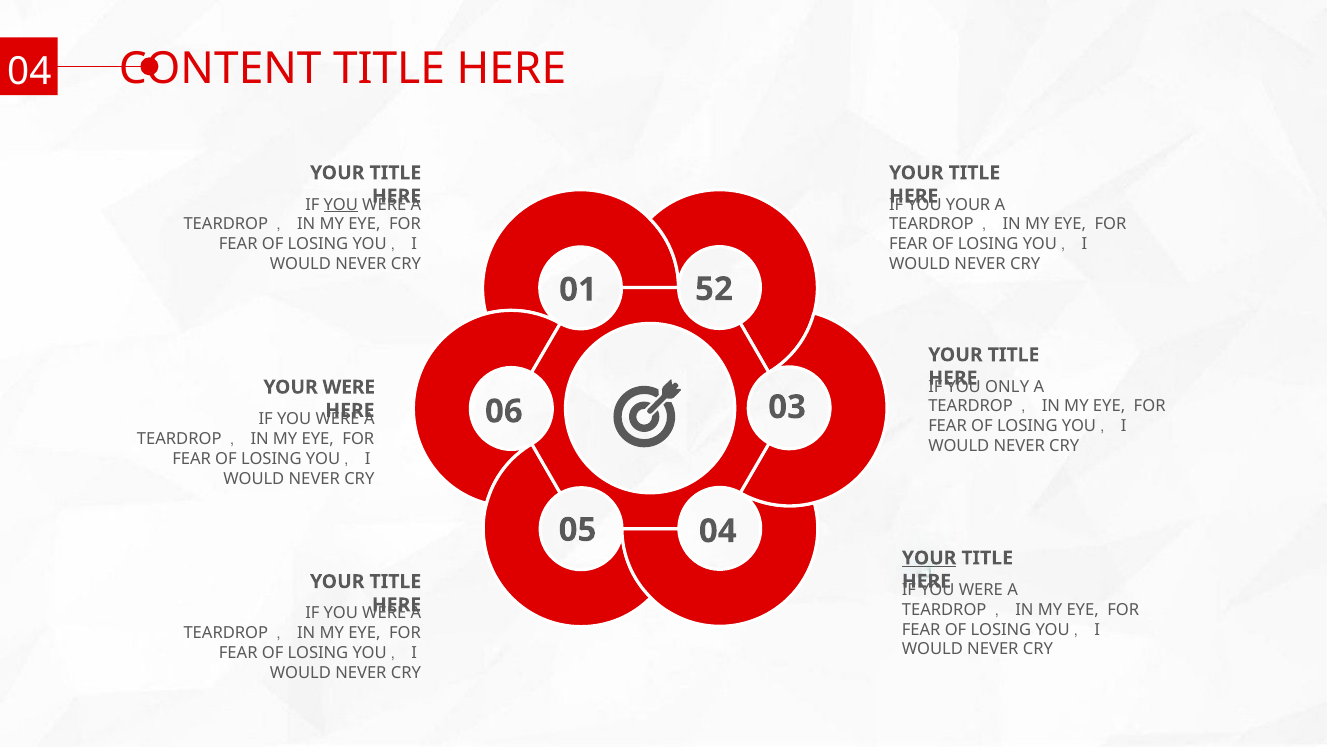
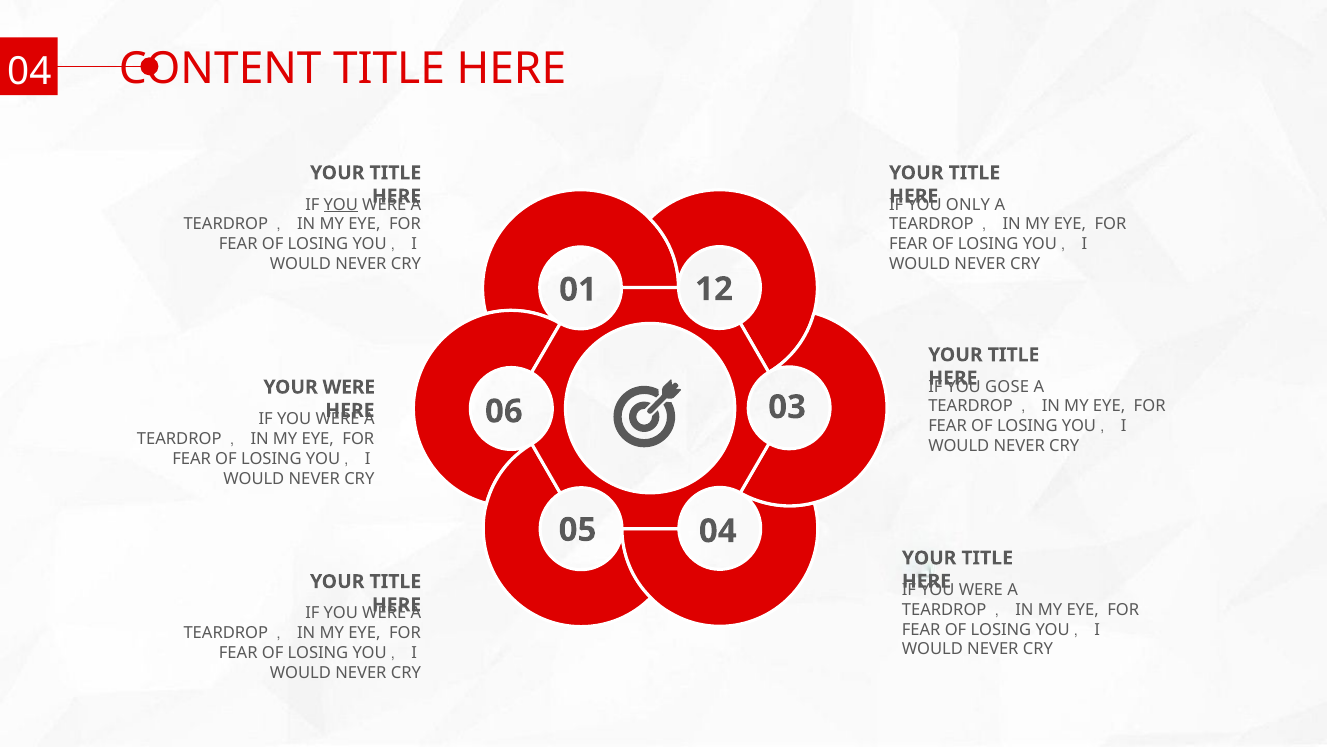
YOUR at (968, 204): YOUR -> ONLY
52: 52 -> 12
ONLY: ONLY -> GOSE
YOUR at (929, 558) underline: present -> none
